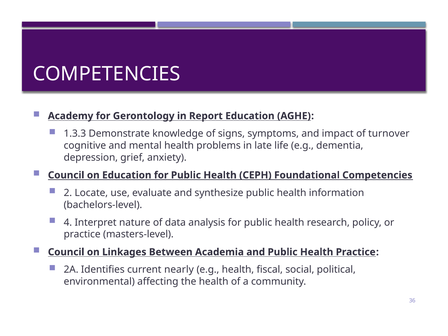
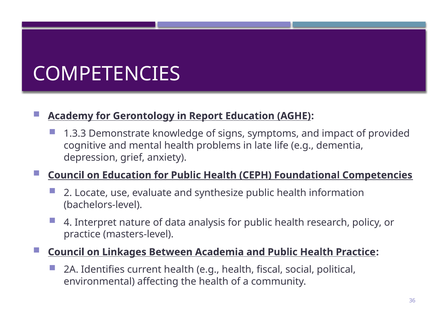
turnover: turnover -> provided
current nearly: nearly -> health
